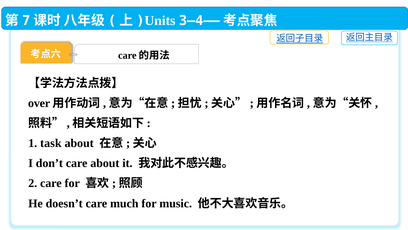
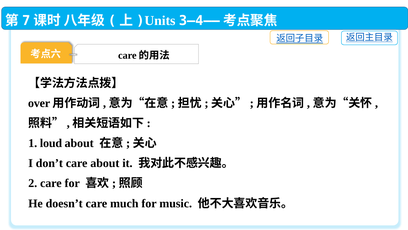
task: task -> loud
